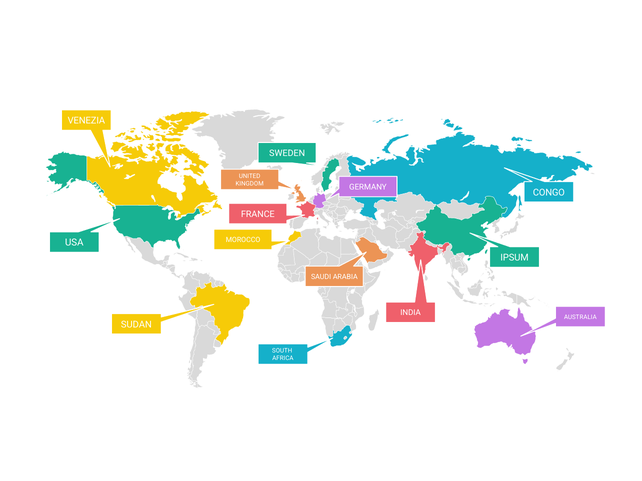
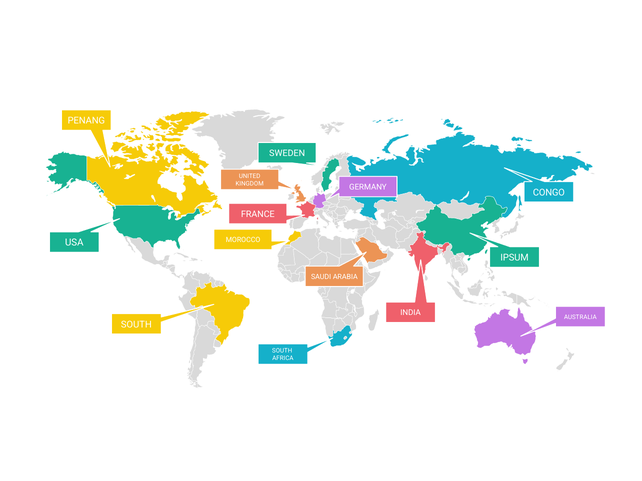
VENEZIA: VENEZIA -> PENANG
SUDAN at (136, 325): SUDAN -> SOUTH
